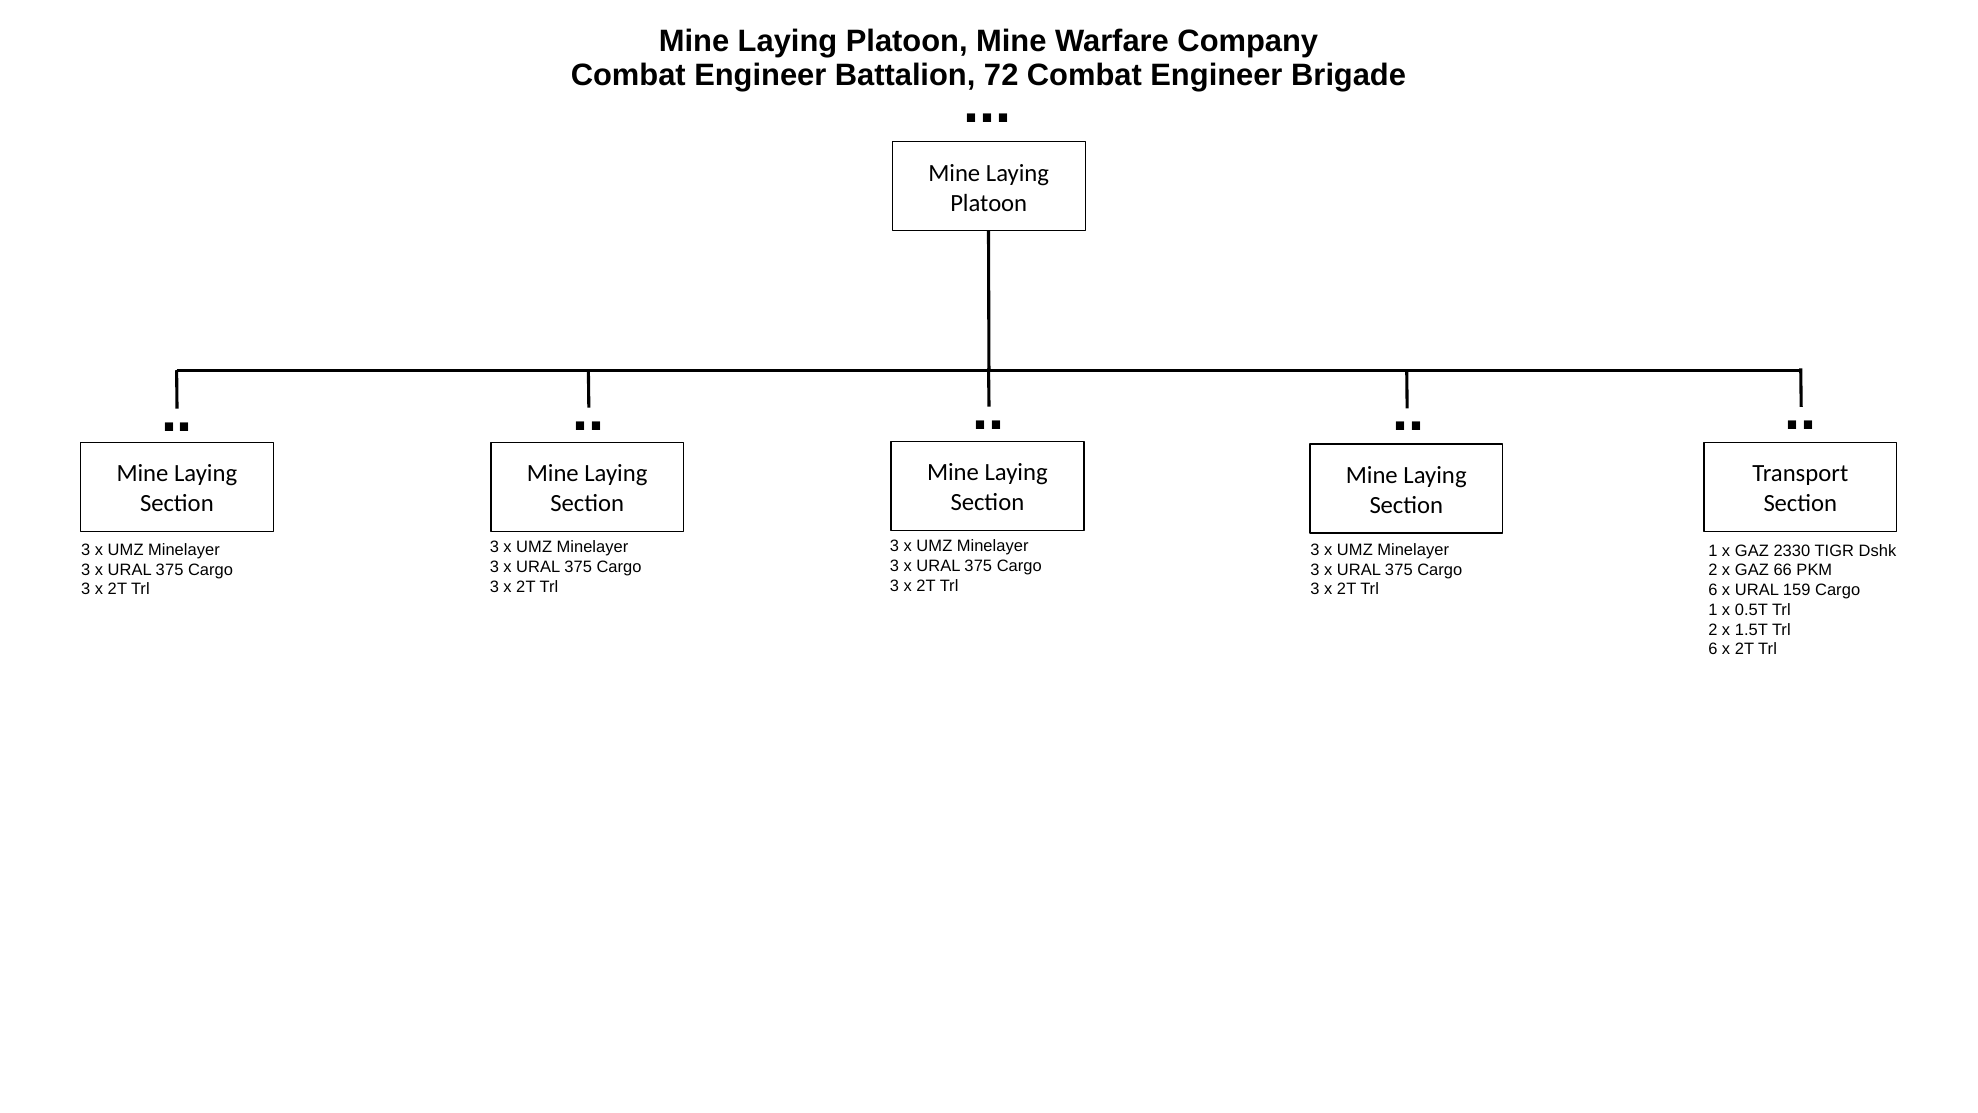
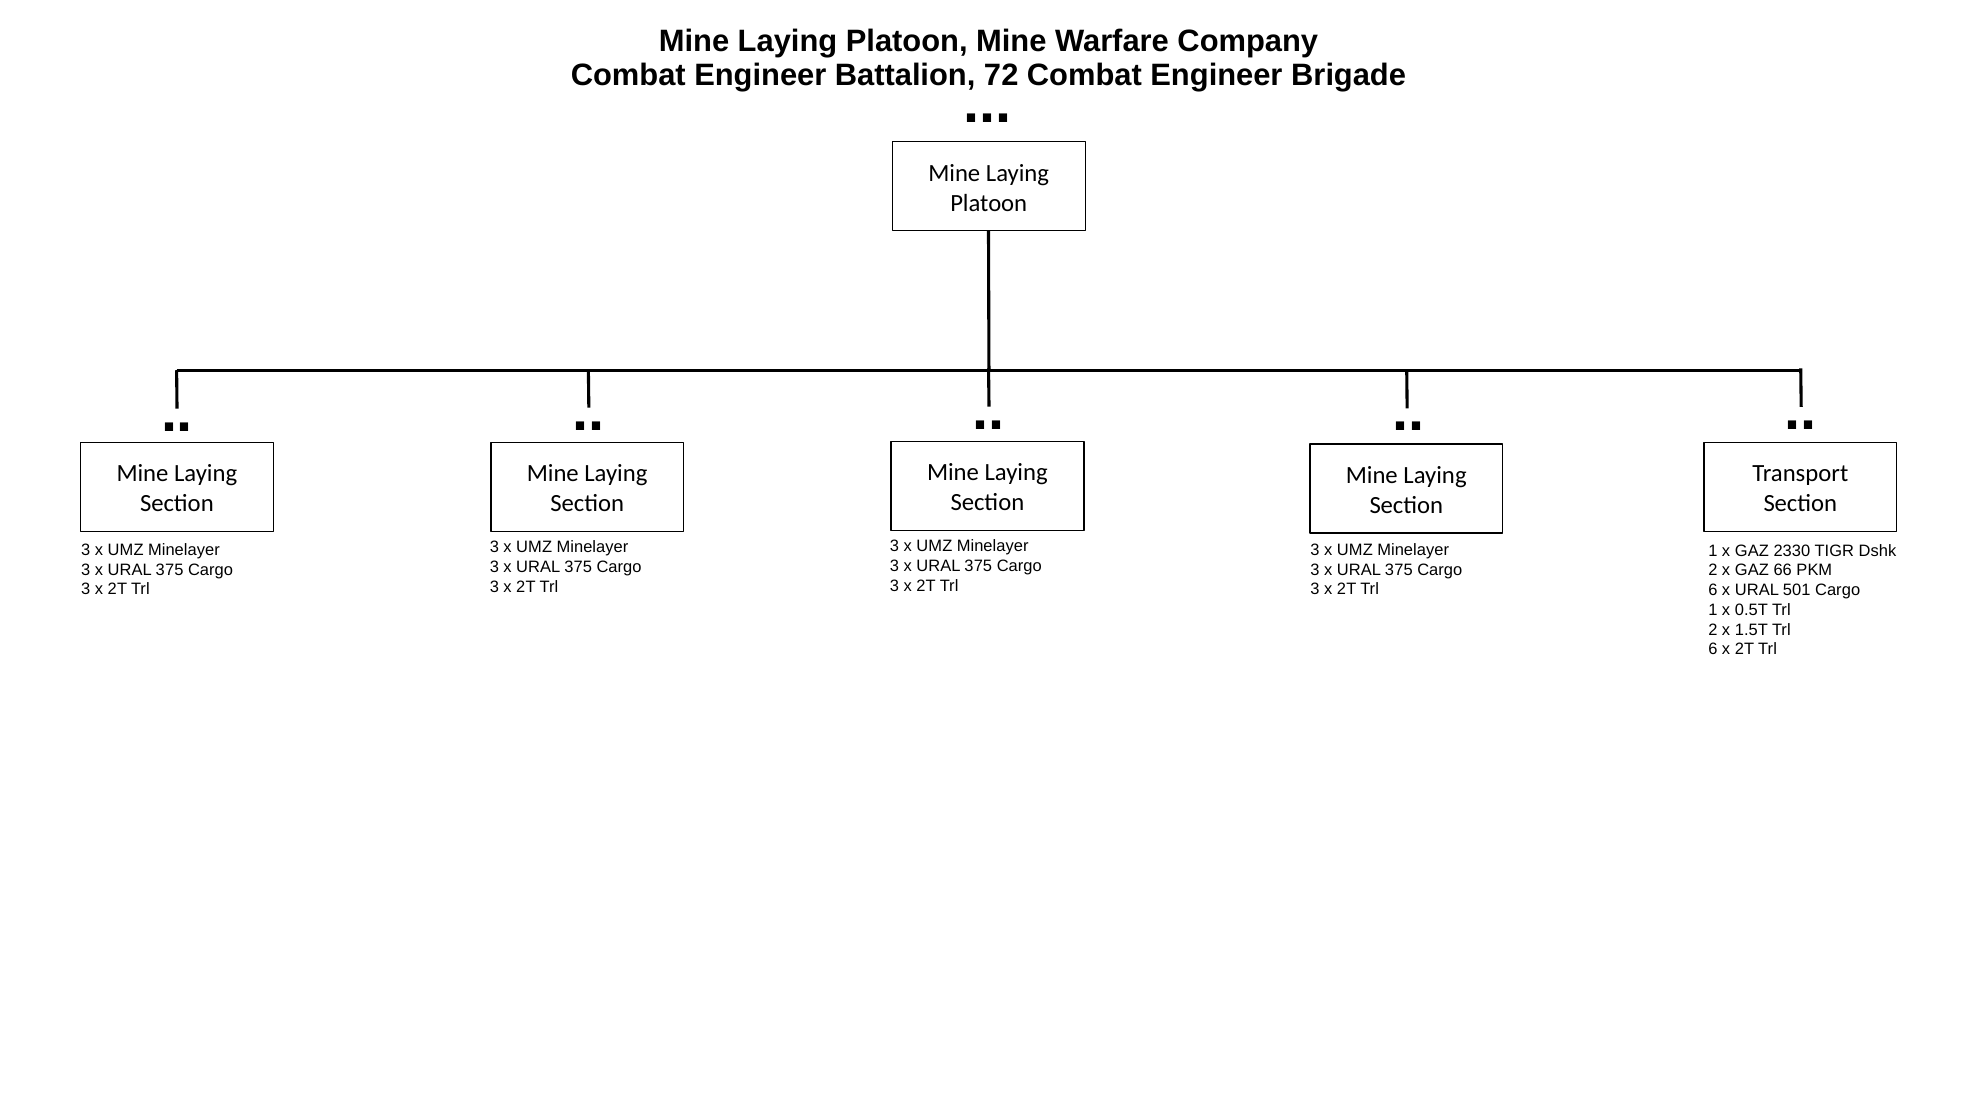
159: 159 -> 501
